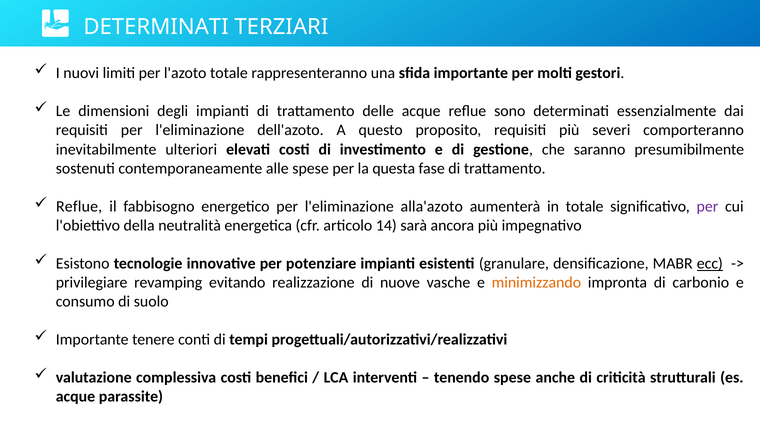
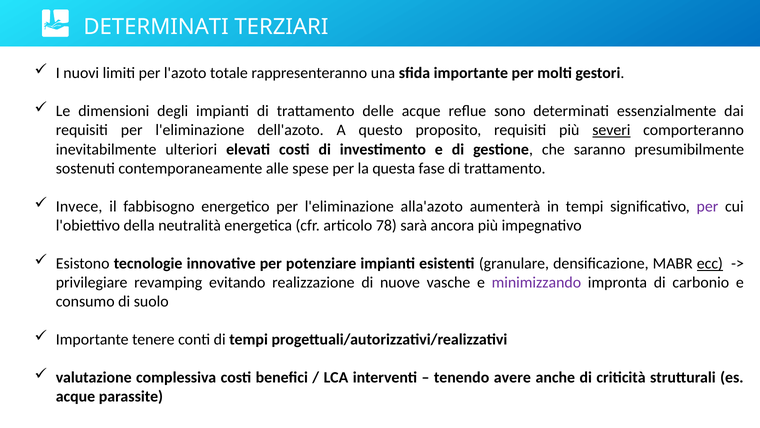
severi underline: none -> present
Reflue at (79, 206): Reflue -> Invece
in totale: totale -> tempi
14: 14 -> 78
minimizzando colour: orange -> purple
tenendo spese: spese -> avere
